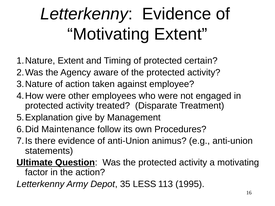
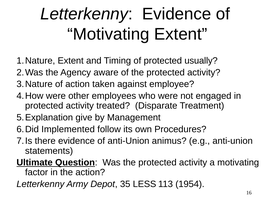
certain: certain -> usually
Maintenance: Maintenance -> Implemented
1995: 1995 -> 1954
